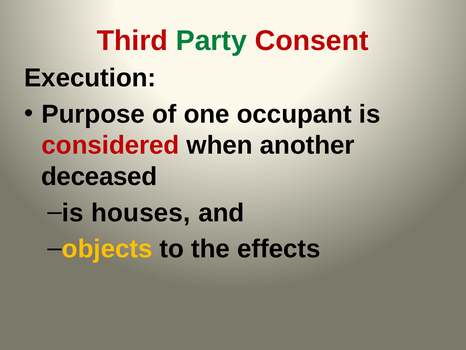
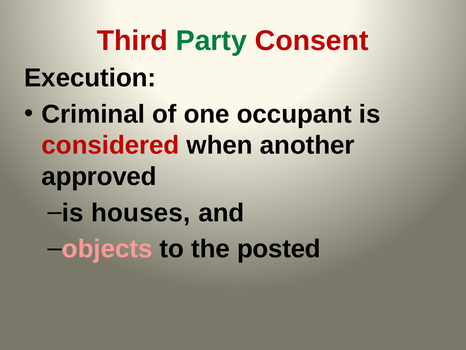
Purpose: Purpose -> Criminal
deceased: deceased -> approved
objects colour: yellow -> pink
effects: effects -> posted
